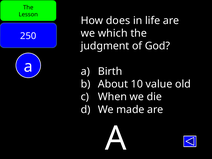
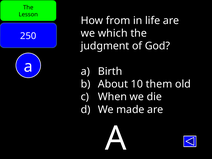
does: does -> from
value: value -> them
